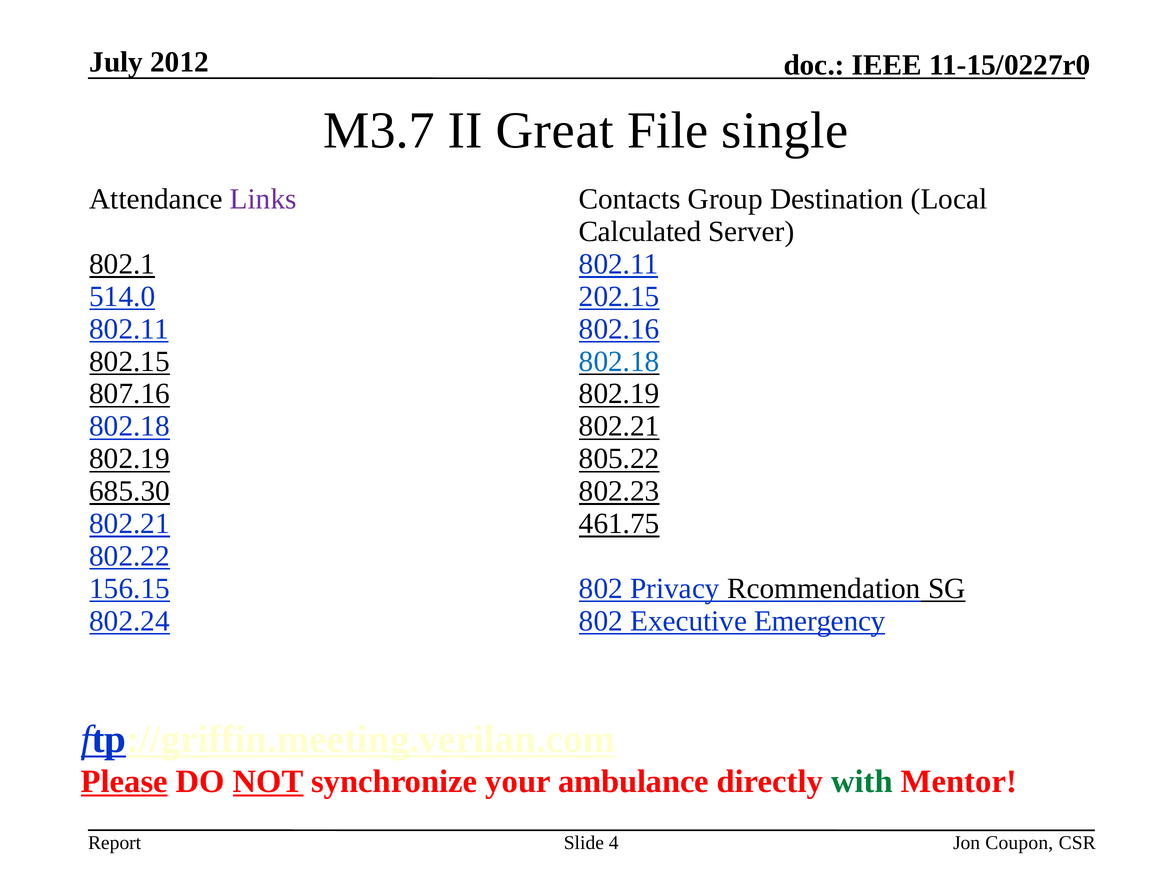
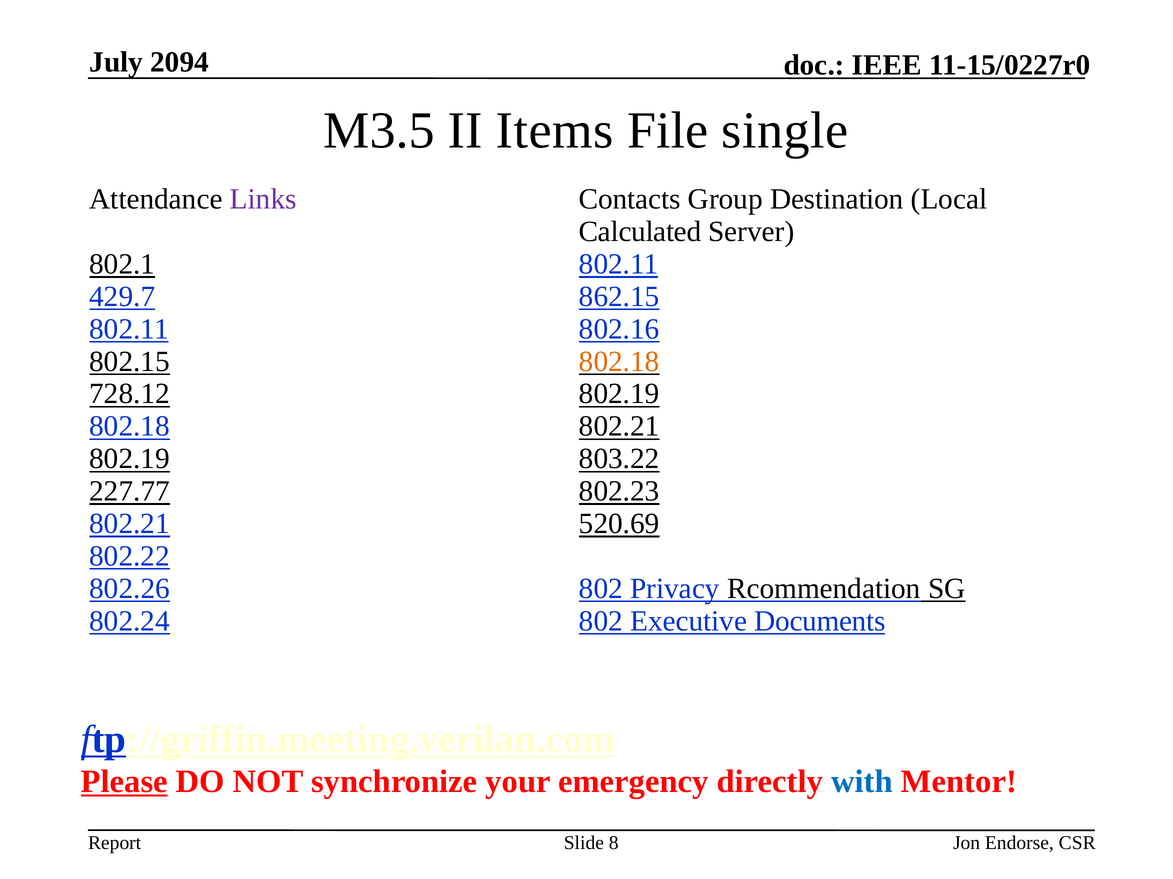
2012: 2012 -> 2094
M3.7: M3.7 -> M3.5
Great: Great -> Items
514.0: 514.0 -> 429.7
202.15: 202.15 -> 862.15
802.18 at (619, 362) colour: blue -> orange
807.16: 807.16 -> 728.12
805.22: 805.22 -> 803.22
685.30: 685.30 -> 227.77
461.75: 461.75 -> 520.69
156.15: 156.15 -> 802.26
Emergency: Emergency -> Documents
NOT underline: present -> none
ambulance: ambulance -> emergency
with colour: green -> blue
4: 4 -> 8
Coupon: Coupon -> Endorse
